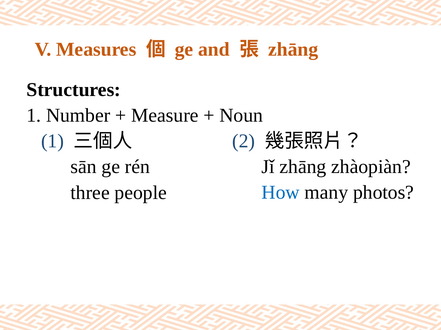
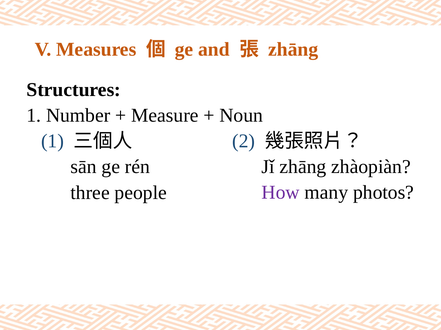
How colour: blue -> purple
